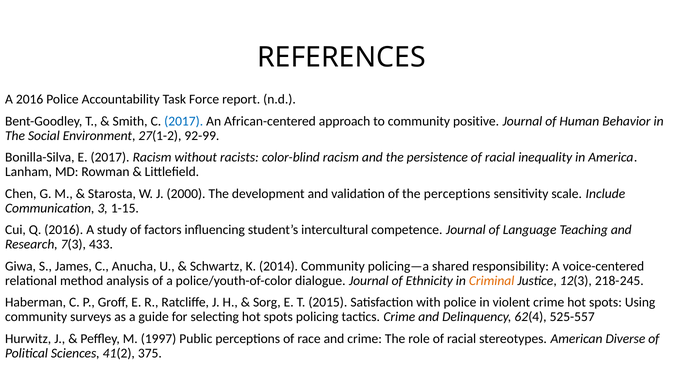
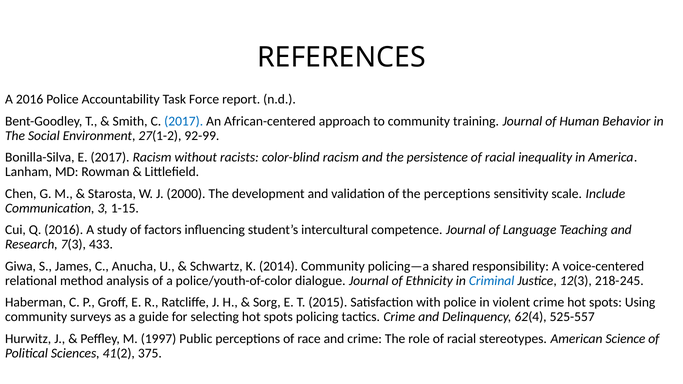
positive: positive -> training
Criminal colour: orange -> blue
Diverse: Diverse -> Science
